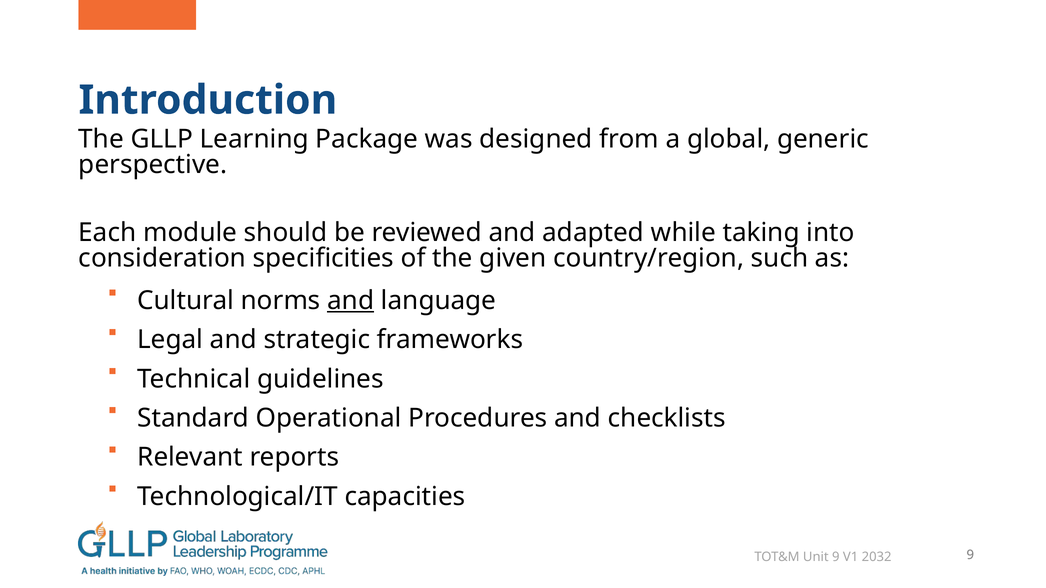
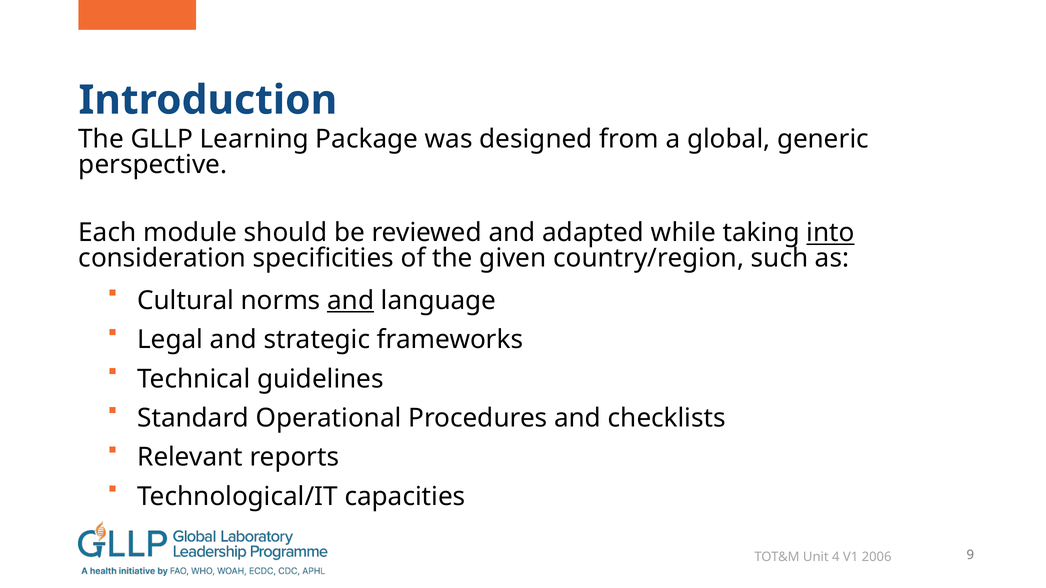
into underline: none -> present
Unit 9: 9 -> 4
2032: 2032 -> 2006
